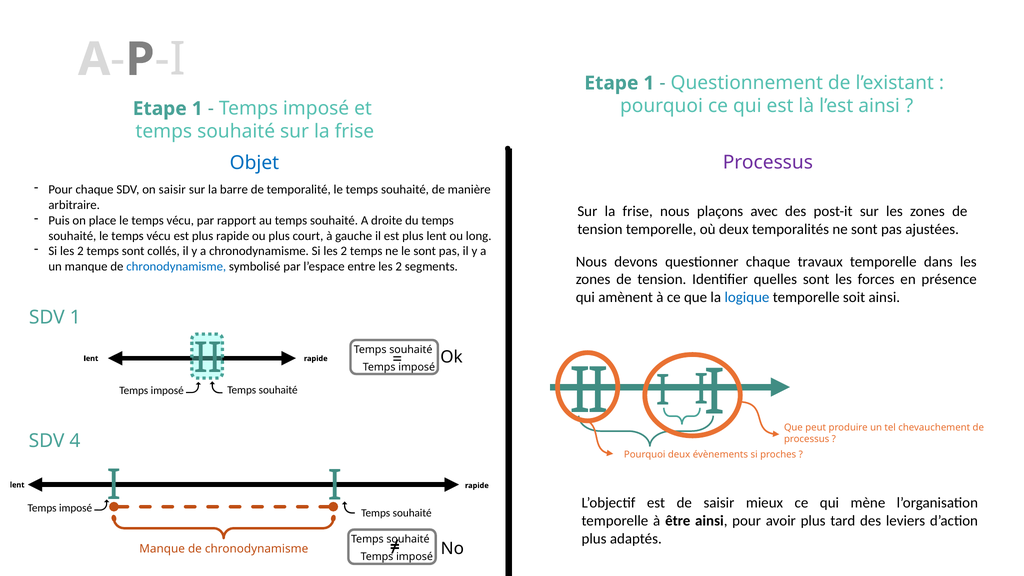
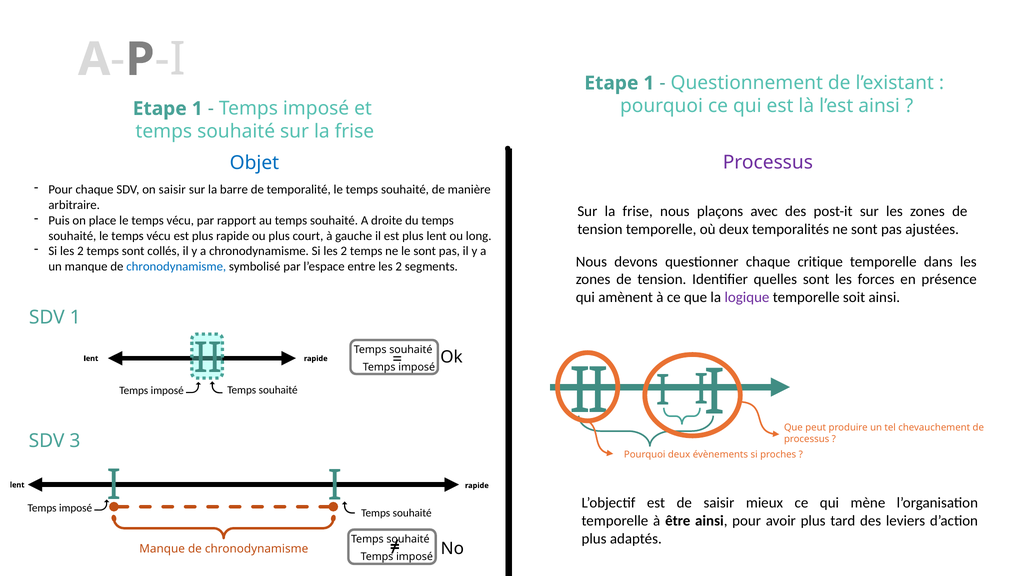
travaux: travaux -> critique
logique colour: blue -> purple
4: 4 -> 3
